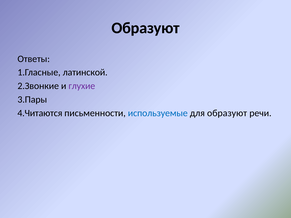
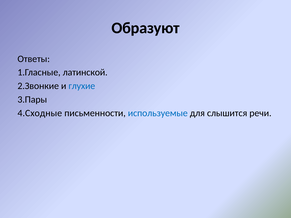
глухие colour: purple -> blue
4.Читаются: 4.Читаются -> 4.Сходные
для образуют: образуют -> слышится
